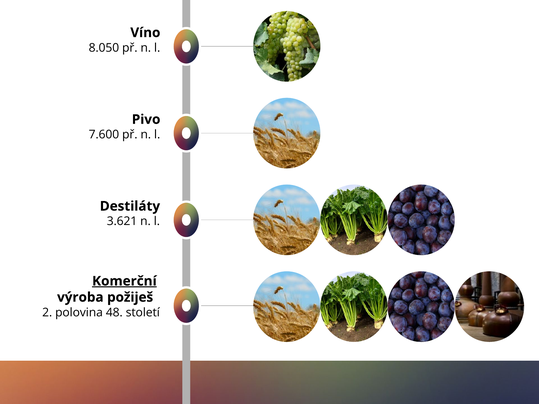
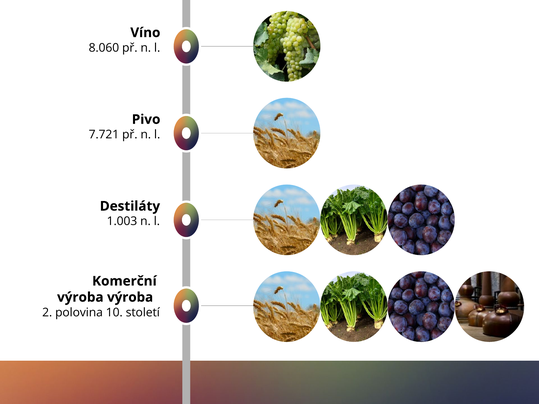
8.050: 8.050 -> 8.060
7.600: 7.600 -> 7.721
3.621: 3.621 -> 1.003
Komerční underline: present -> none
výroba požiješ: požiješ -> výroba
48: 48 -> 10
